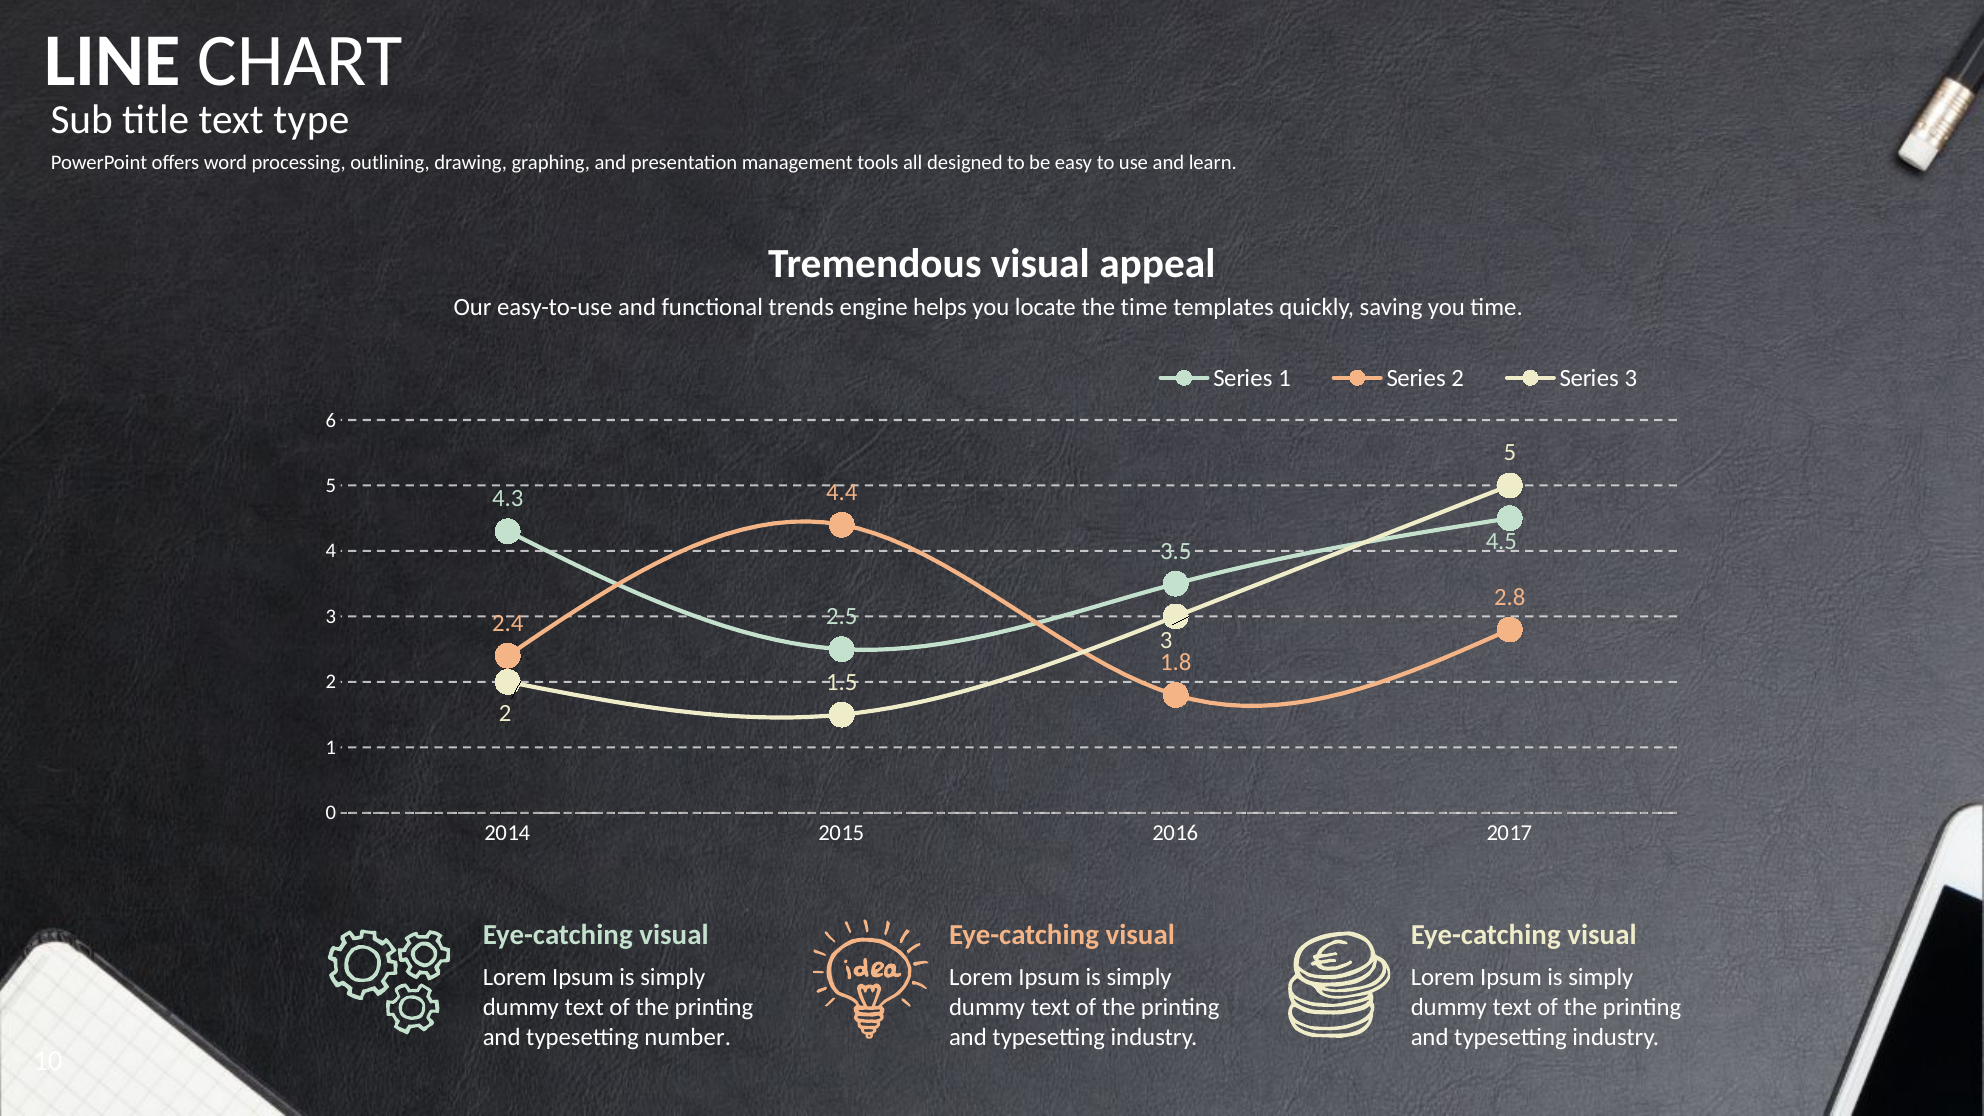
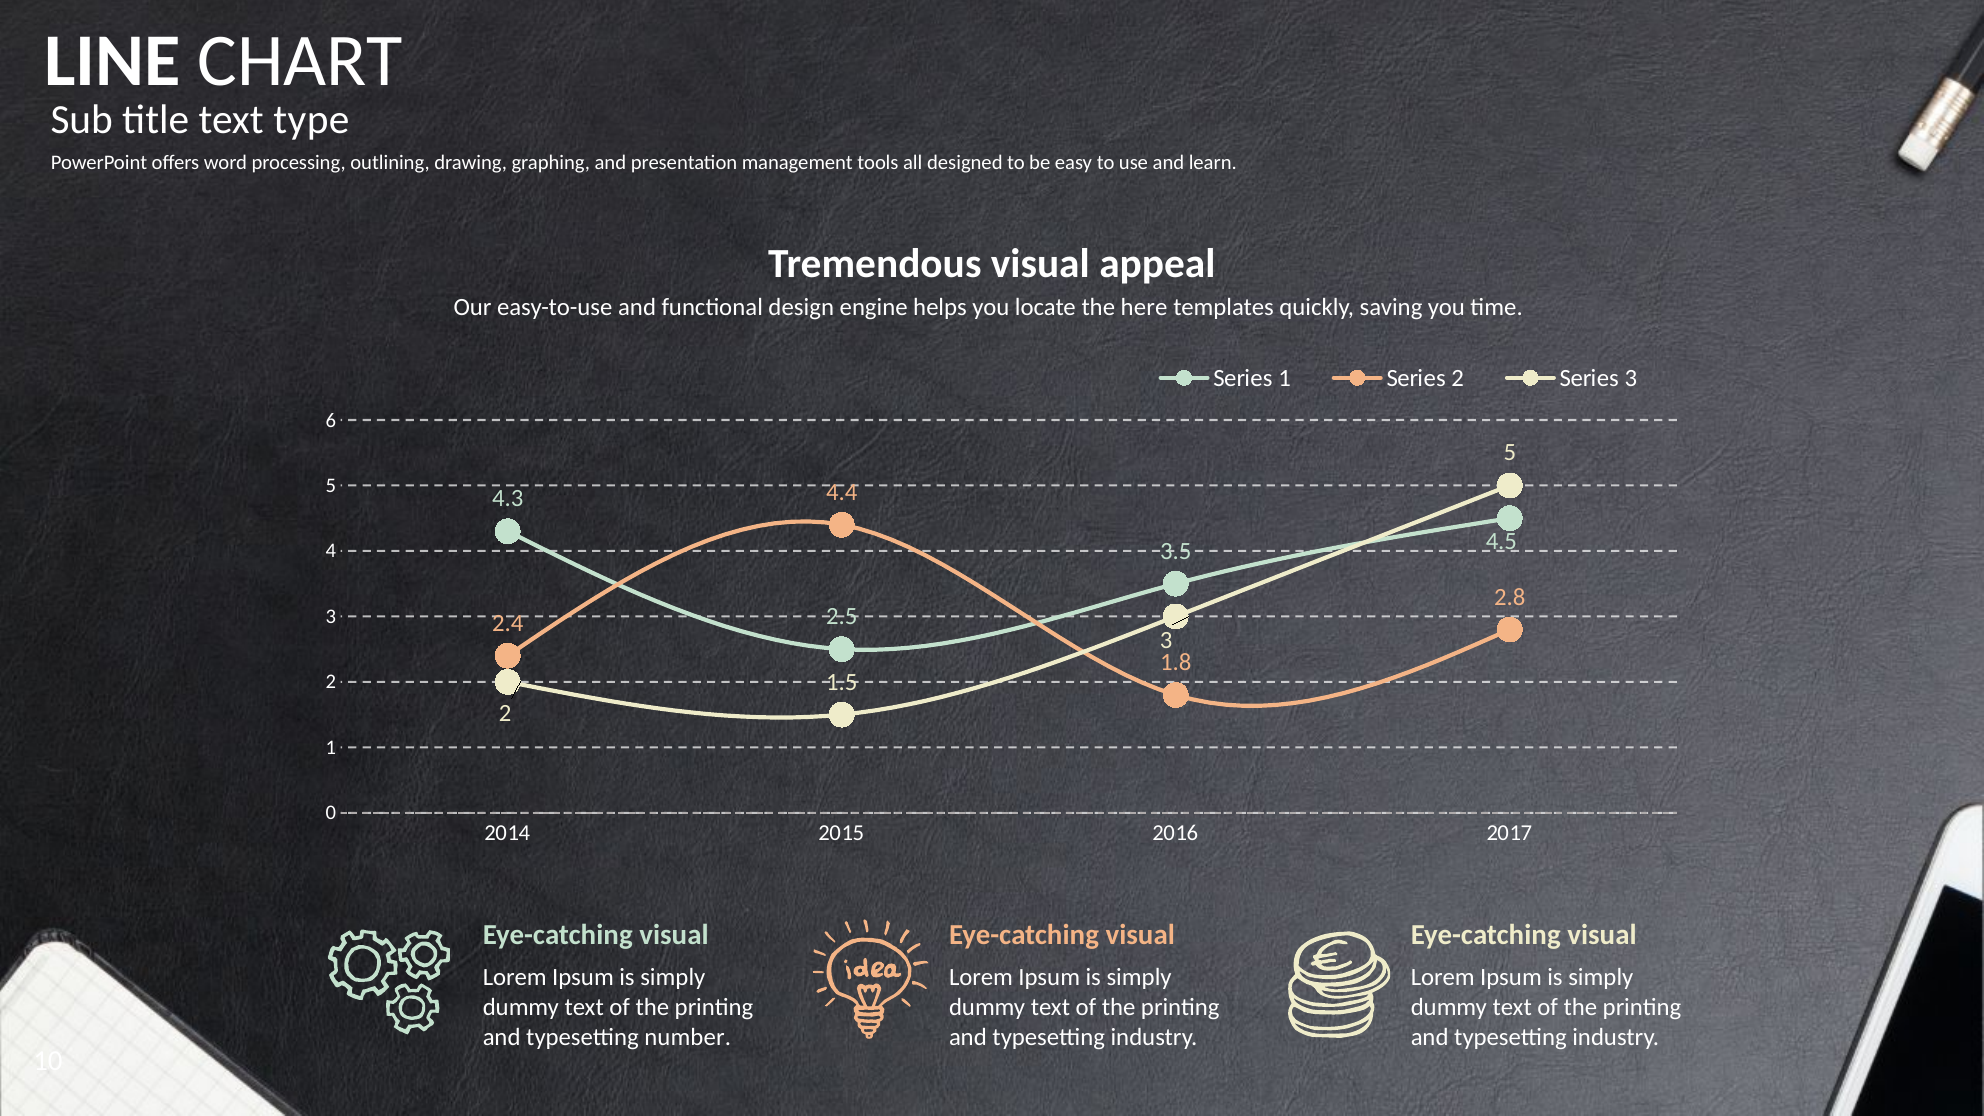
trends: trends -> design
the time: time -> here
